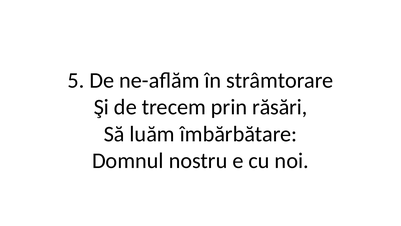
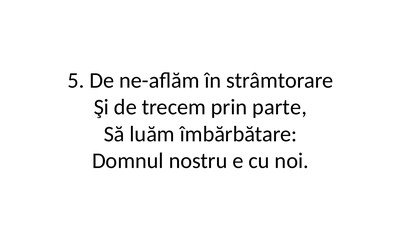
răsări: răsări -> parte
